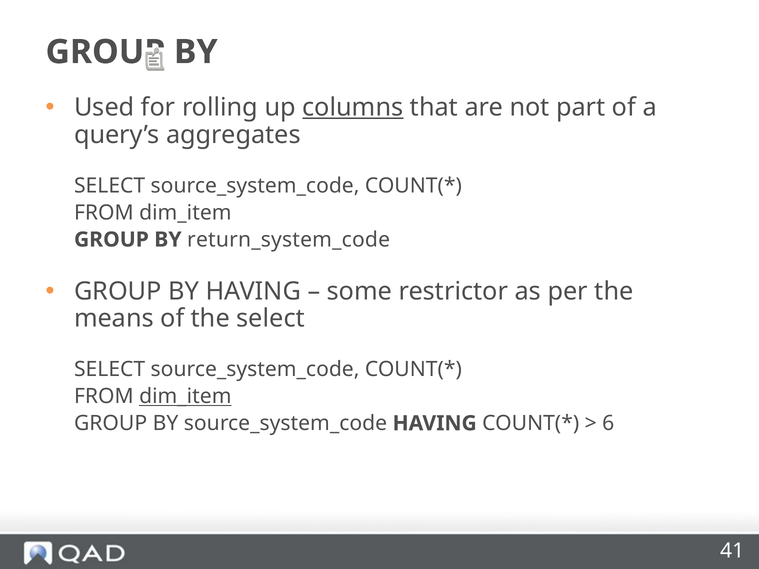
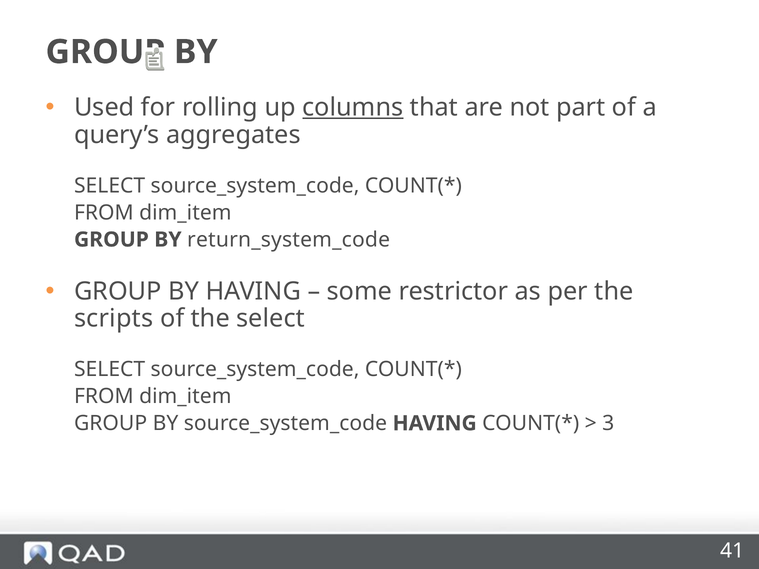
means: means -> scripts
dim_item at (185, 397) underline: present -> none
6: 6 -> 3
